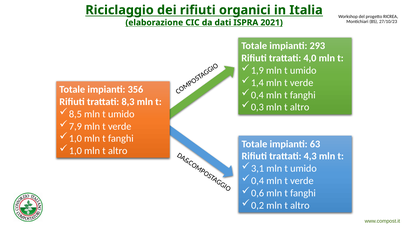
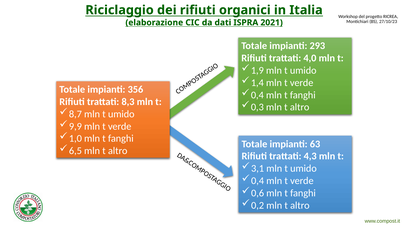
8,5: 8,5 -> 8,7
7,9: 7,9 -> 9,9
1,0 at (75, 151): 1,0 -> 6,5
